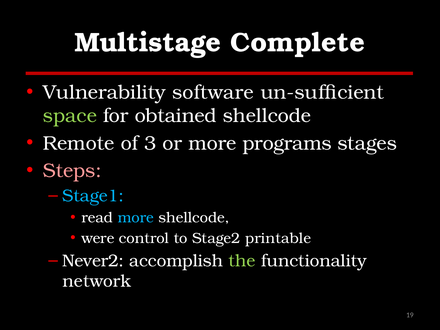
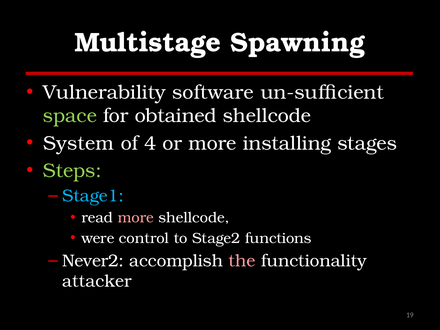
Complete: Complete -> Spawning
Remote: Remote -> System
3: 3 -> 4
programs: programs -> installing
Steps colour: pink -> light green
more at (136, 218) colour: light blue -> pink
printable: printable -> functions
the colour: light green -> pink
network: network -> attacker
